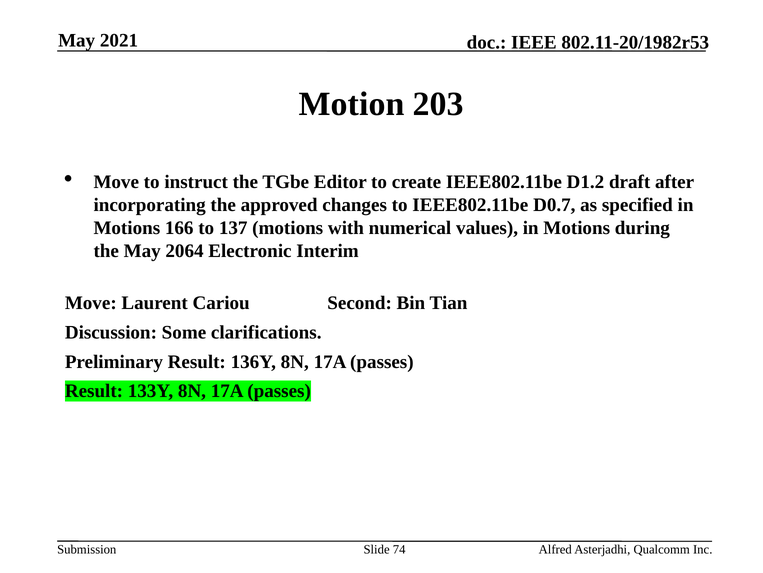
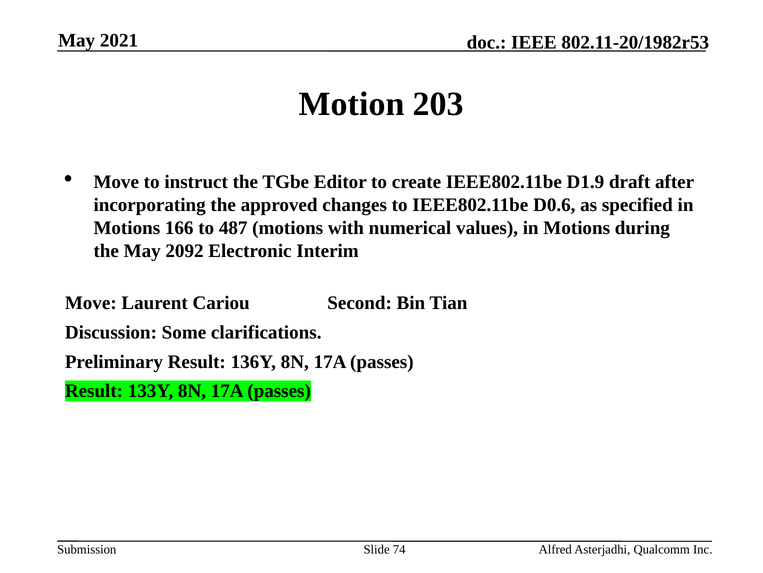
D1.2: D1.2 -> D1.9
D0.7: D0.7 -> D0.6
137: 137 -> 487
2064: 2064 -> 2092
